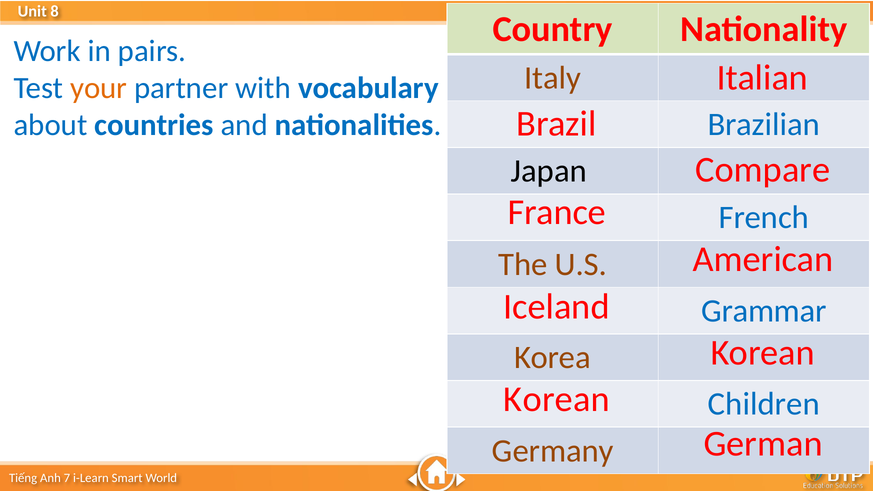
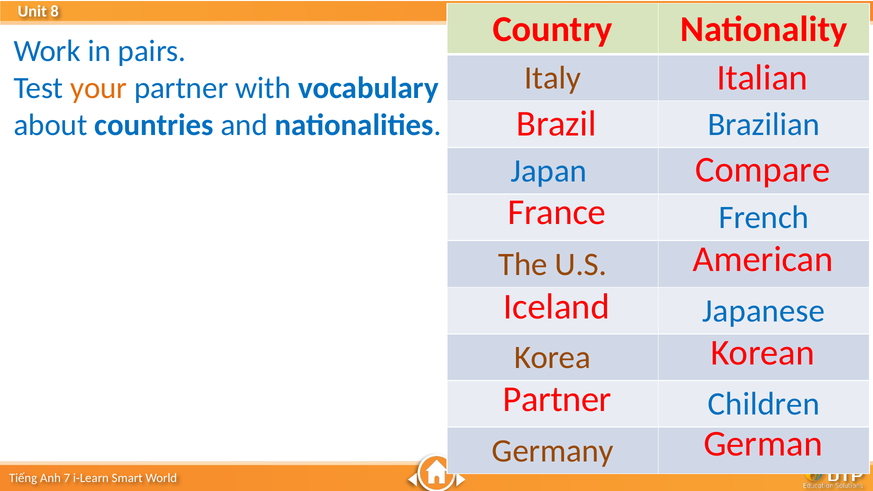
Japan colour: black -> blue
Grammar: Grammar -> Japanese
Korean at (557, 399): Korean -> Partner
